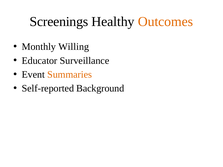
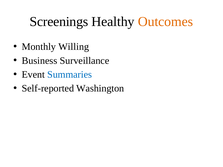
Educator: Educator -> Business
Summaries colour: orange -> blue
Background: Background -> Washington
